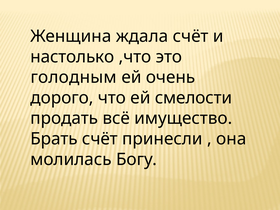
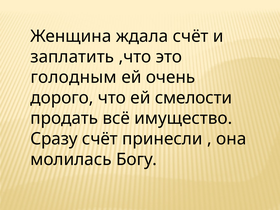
настолько: настолько -> заплатить
Брать: Брать -> Сразу
